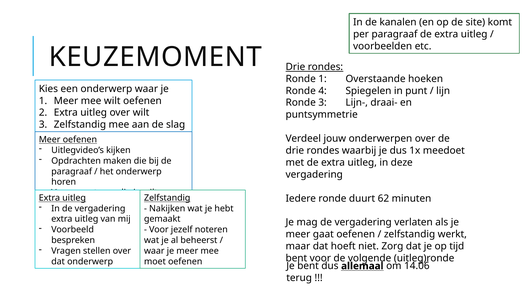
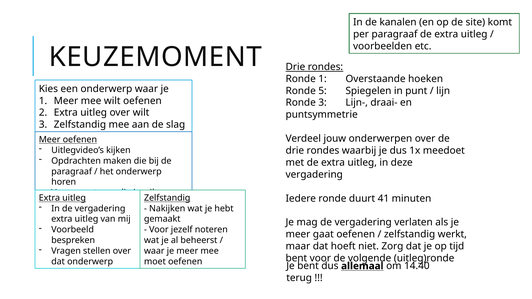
4: 4 -> 5
62: 62 -> 41
14.06: 14.06 -> 14.40
